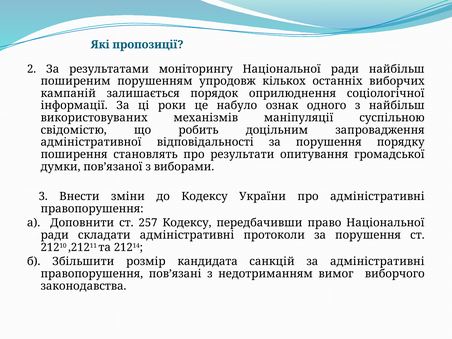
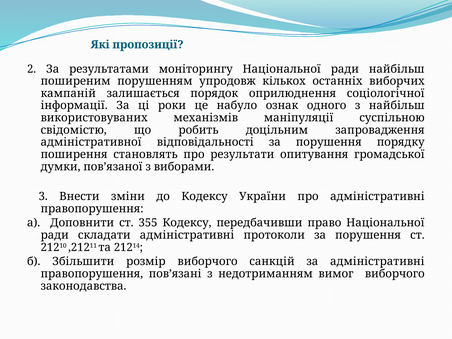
257: 257 -> 355
розмір кандидата: кандидата -> виборчого
